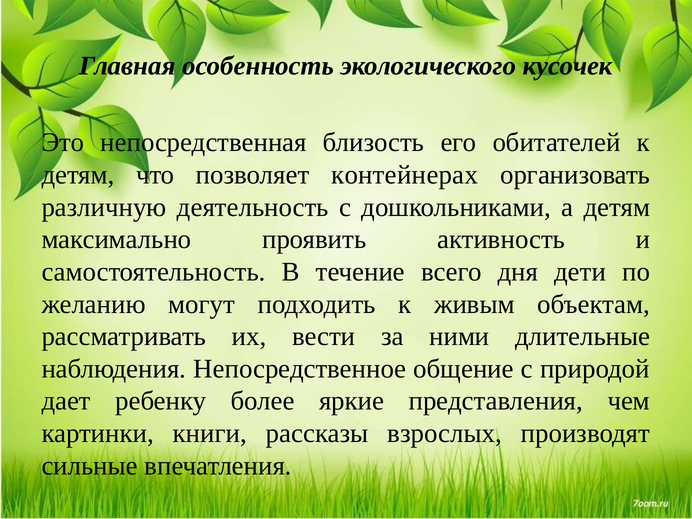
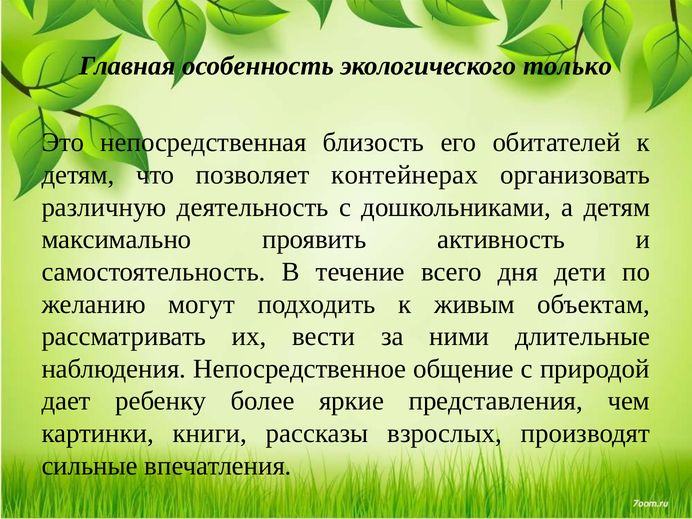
кусочек: кусочек -> только
